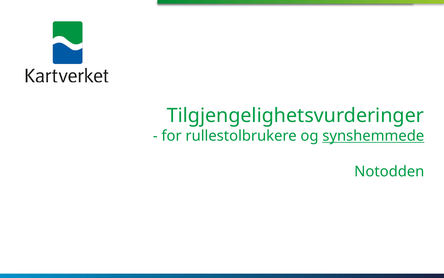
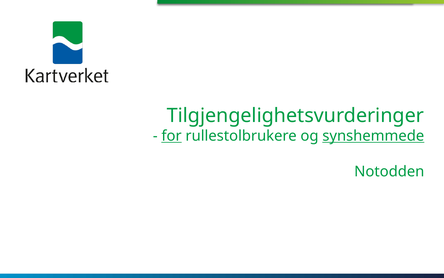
for underline: none -> present
